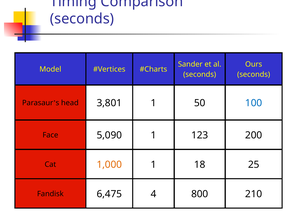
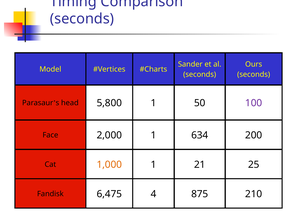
3,801: 3,801 -> 5,800
100 colour: blue -> purple
5,090: 5,090 -> 2,000
123: 123 -> 634
18: 18 -> 21
800: 800 -> 875
